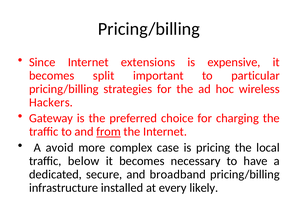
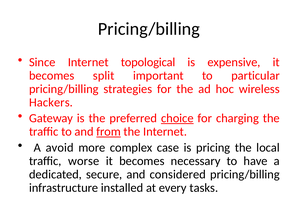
extensions: extensions -> topological
choice underline: none -> present
below: below -> worse
broadband: broadband -> considered
likely: likely -> tasks
